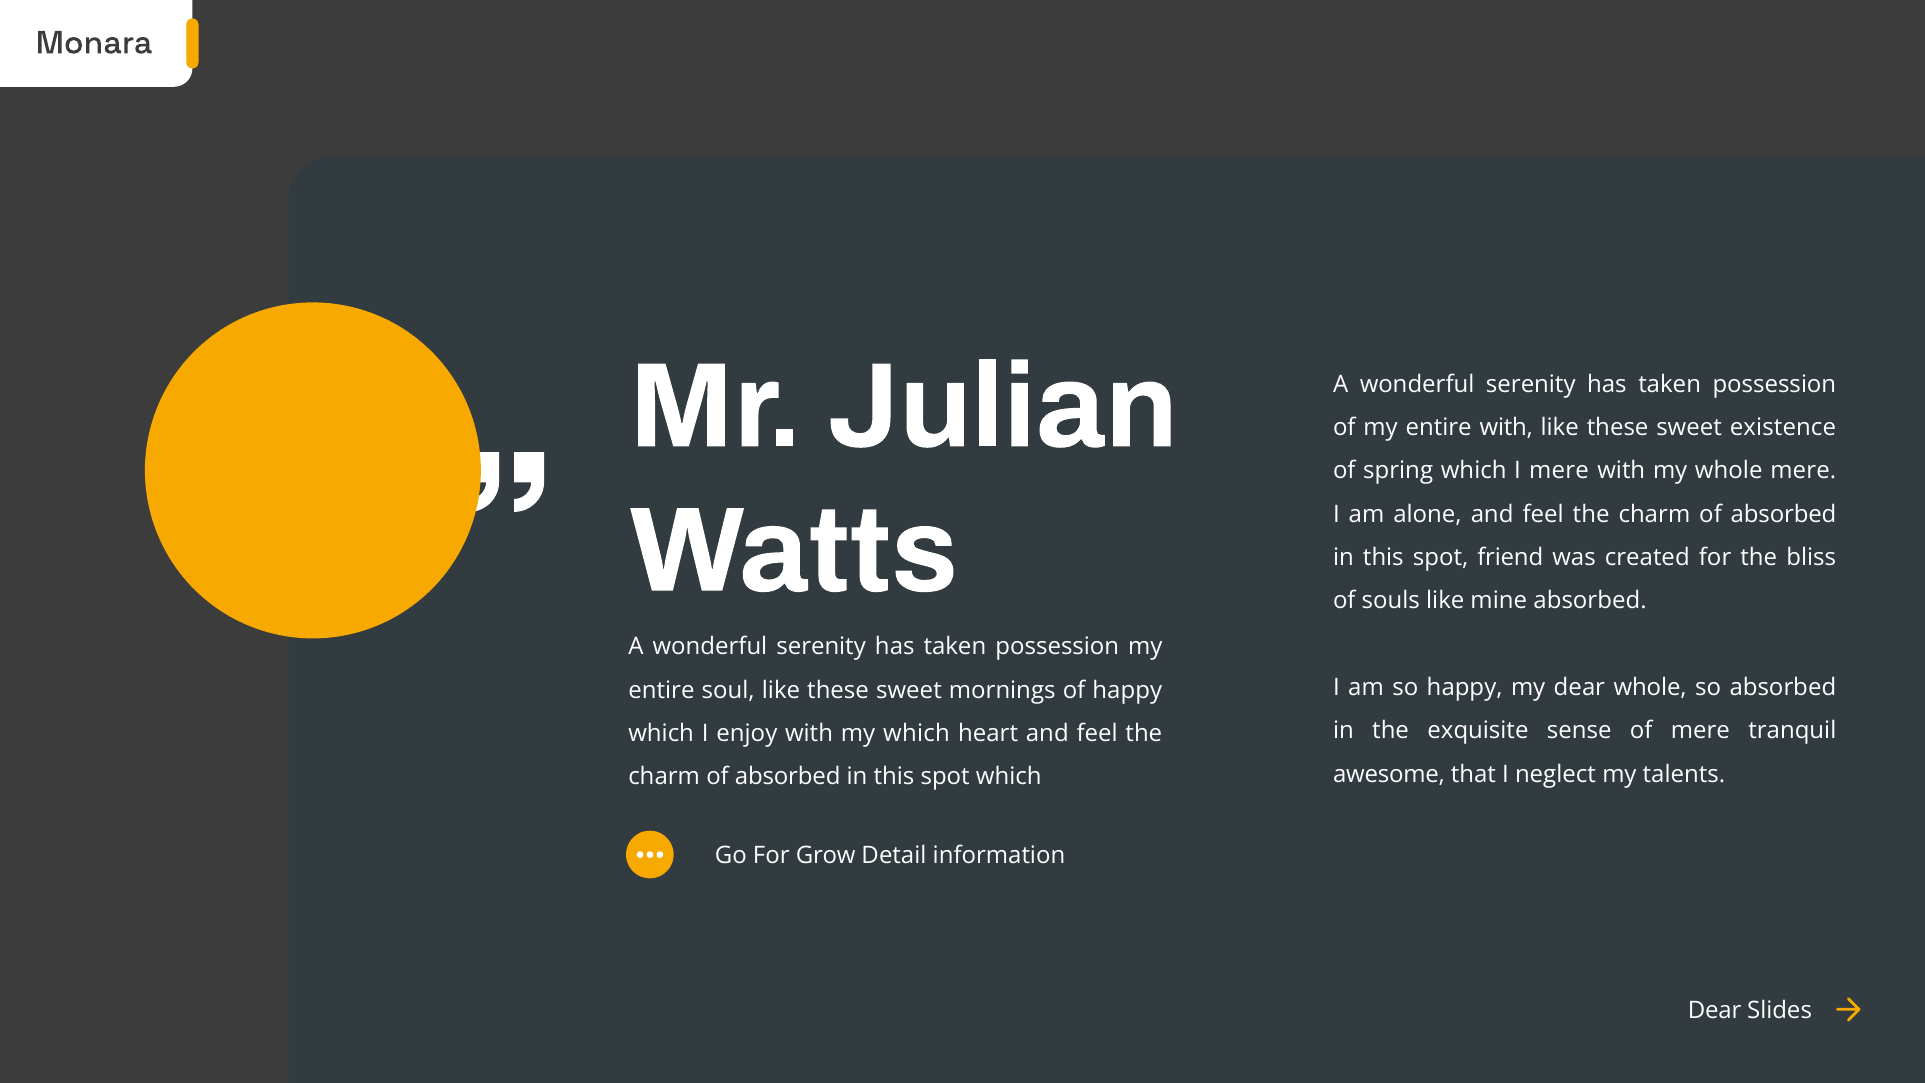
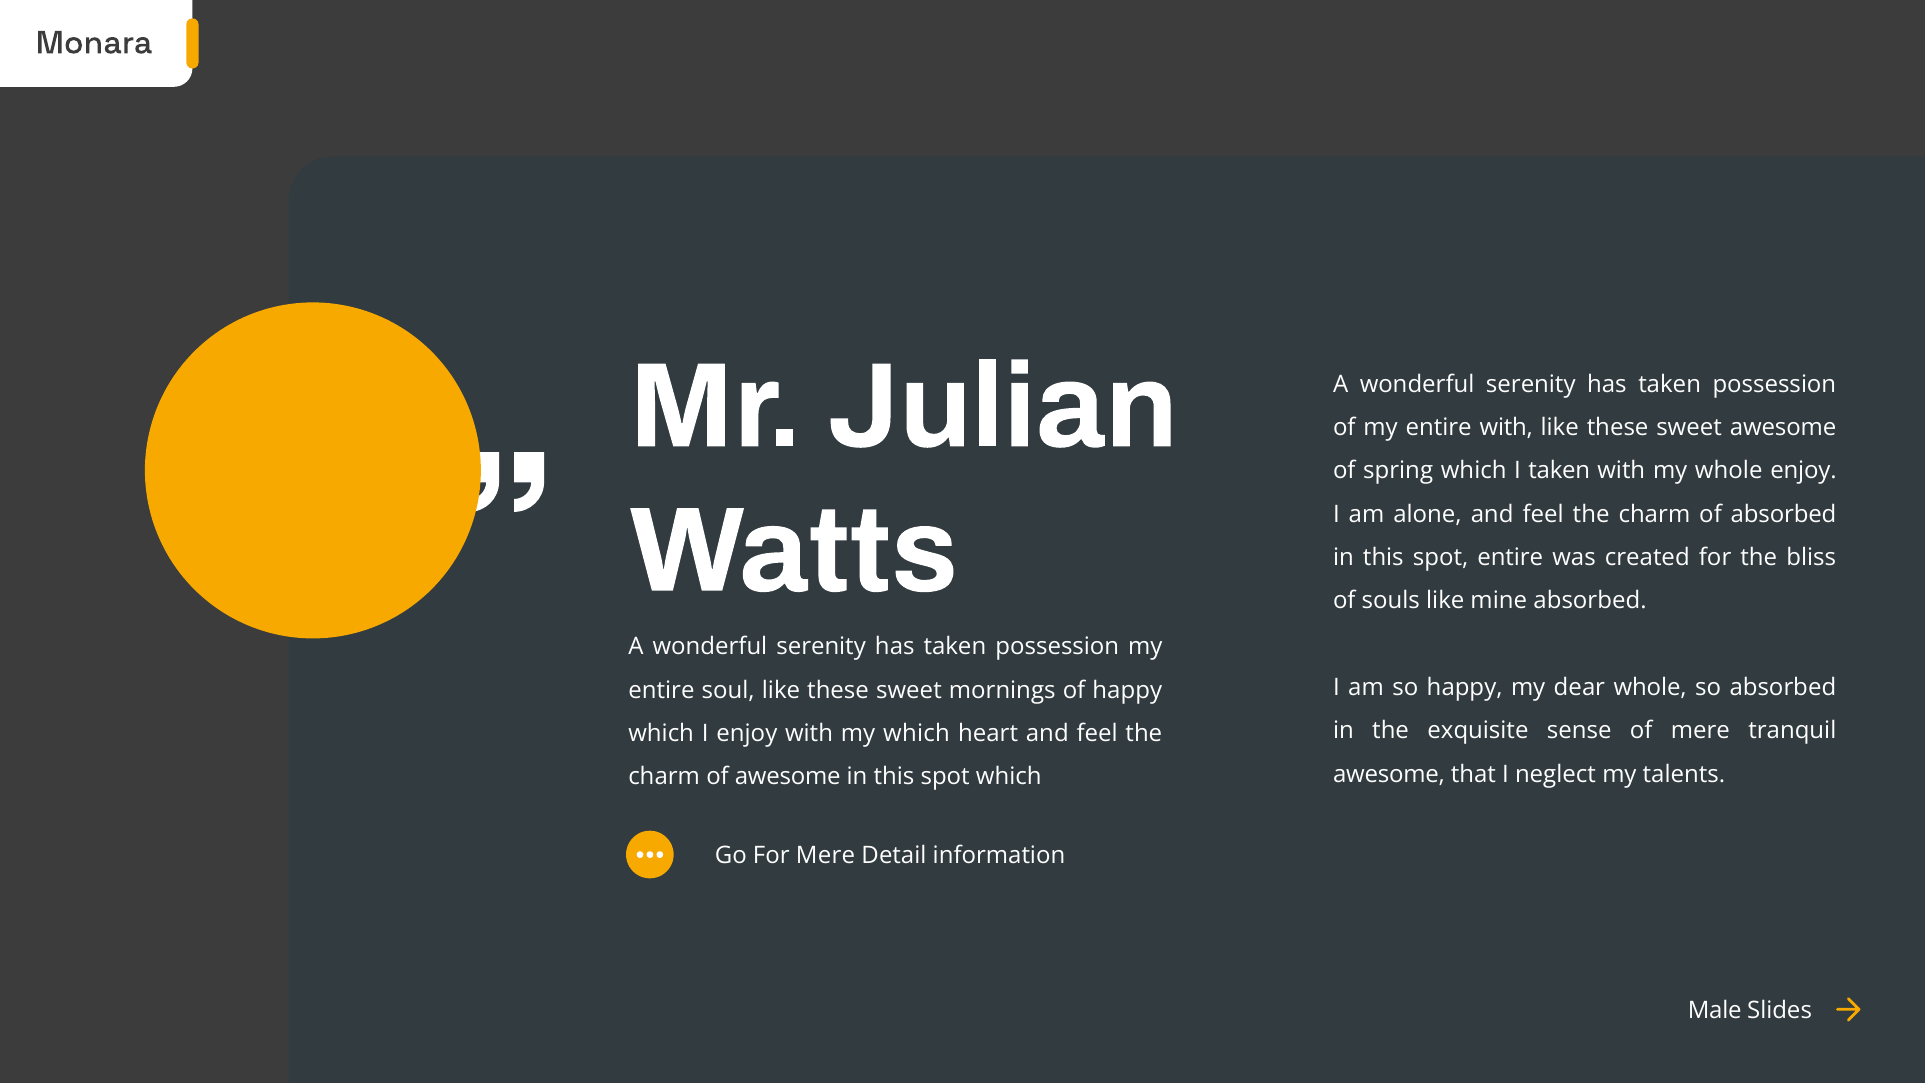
sweet existence: existence -> awesome
I mere: mere -> taken
whole mere: mere -> enjoy
spot friend: friend -> entire
absorbed at (788, 777): absorbed -> awesome
For Grow: Grow -> Mere
Dear at (1715, 1011): Dear -> Male
